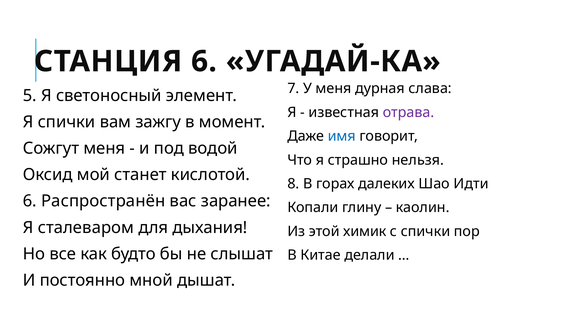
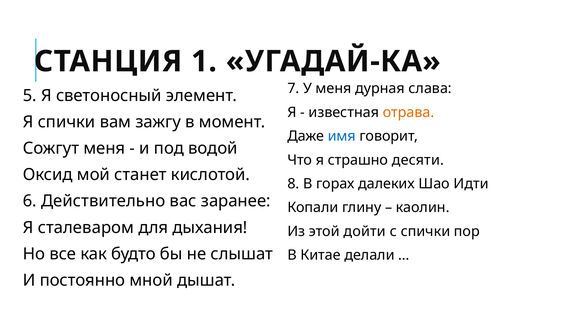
СТАНЦИЯ 6: 6 -> 1
отрава colour: purple -> orange
нельзя: нельзя -> десяти
Распространён: Распространён -> Действительно
химик: химик -> дойти
